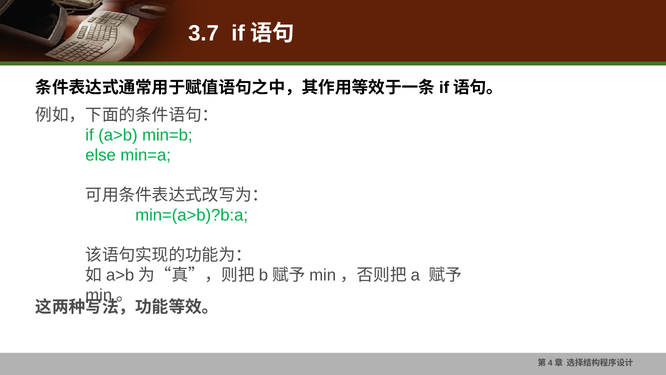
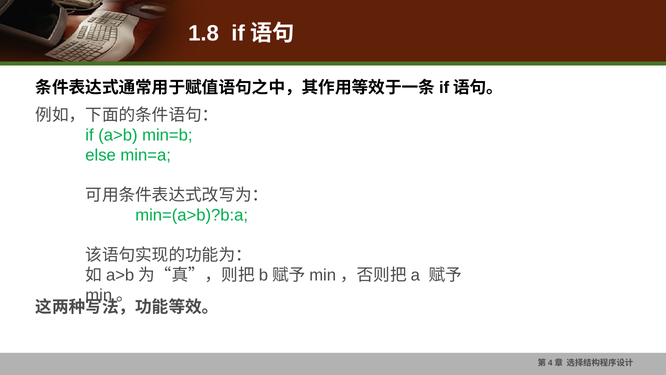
3.7: 3.7 -> 1.8
